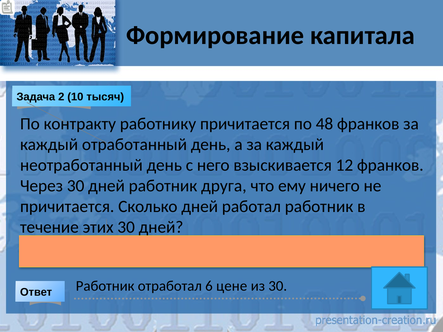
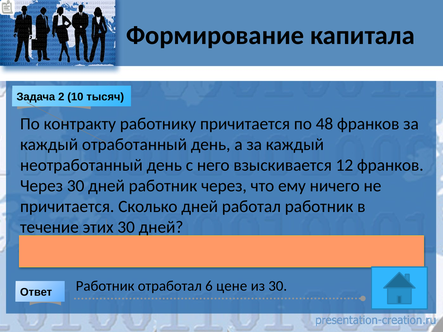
работник друга: друга -> через
